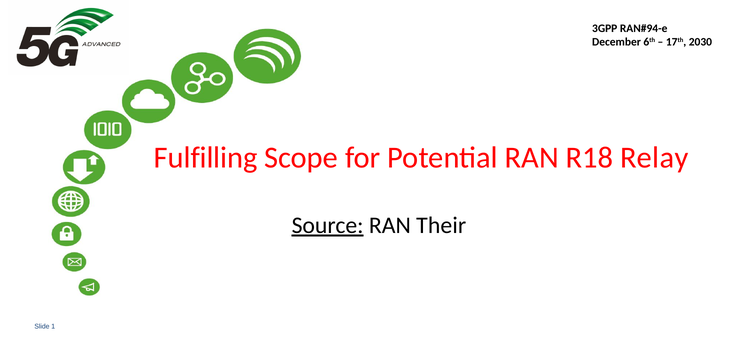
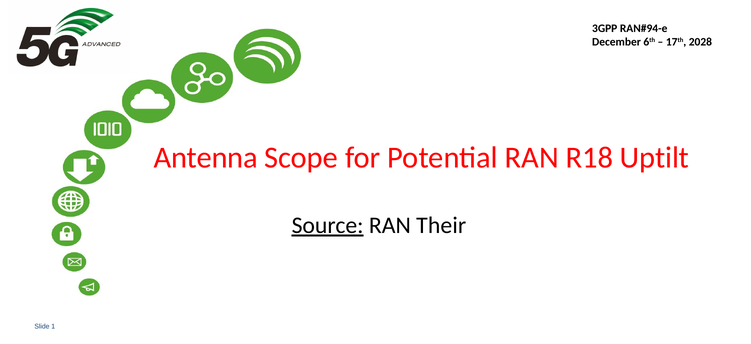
2030: 2030 -> 2028
Fulfilling: Fulfilling -> Antenna
Relay: Relay -> Uptilt
